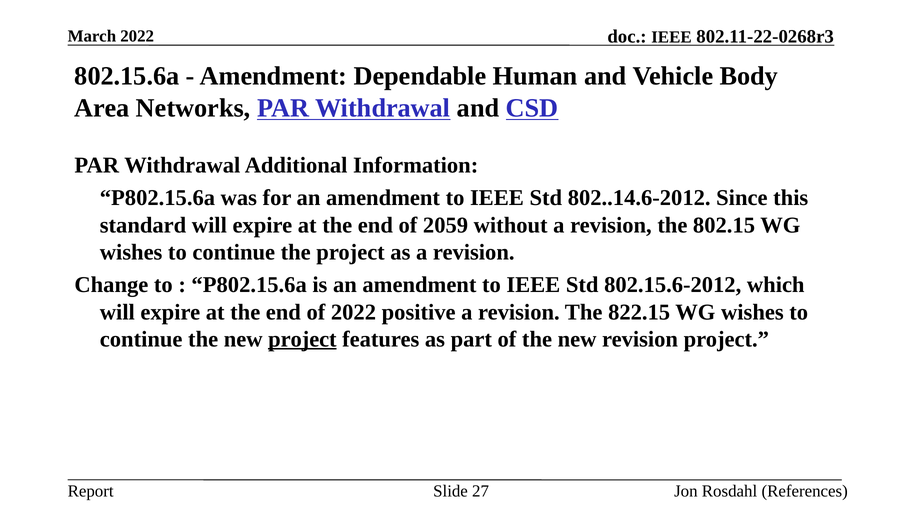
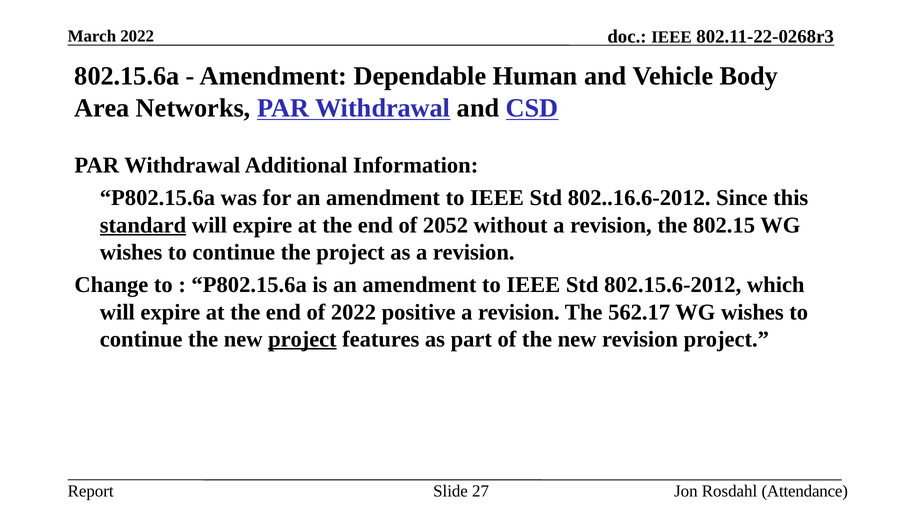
802..14.6-2012: 802..14.6-2012 -> 802..16.6-2012
standard underline: none -> present
2059: 2059 -> 2052
822.15: 822.15 -> 562.17
References: References -> Attendance
